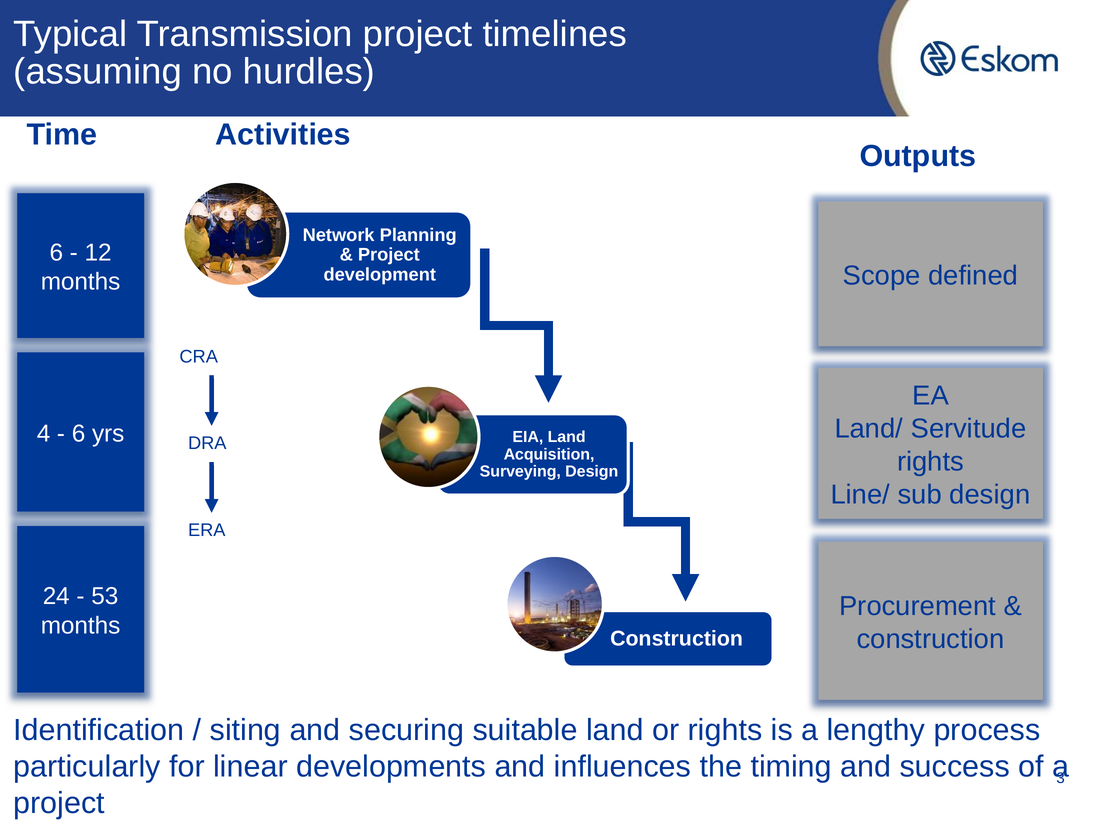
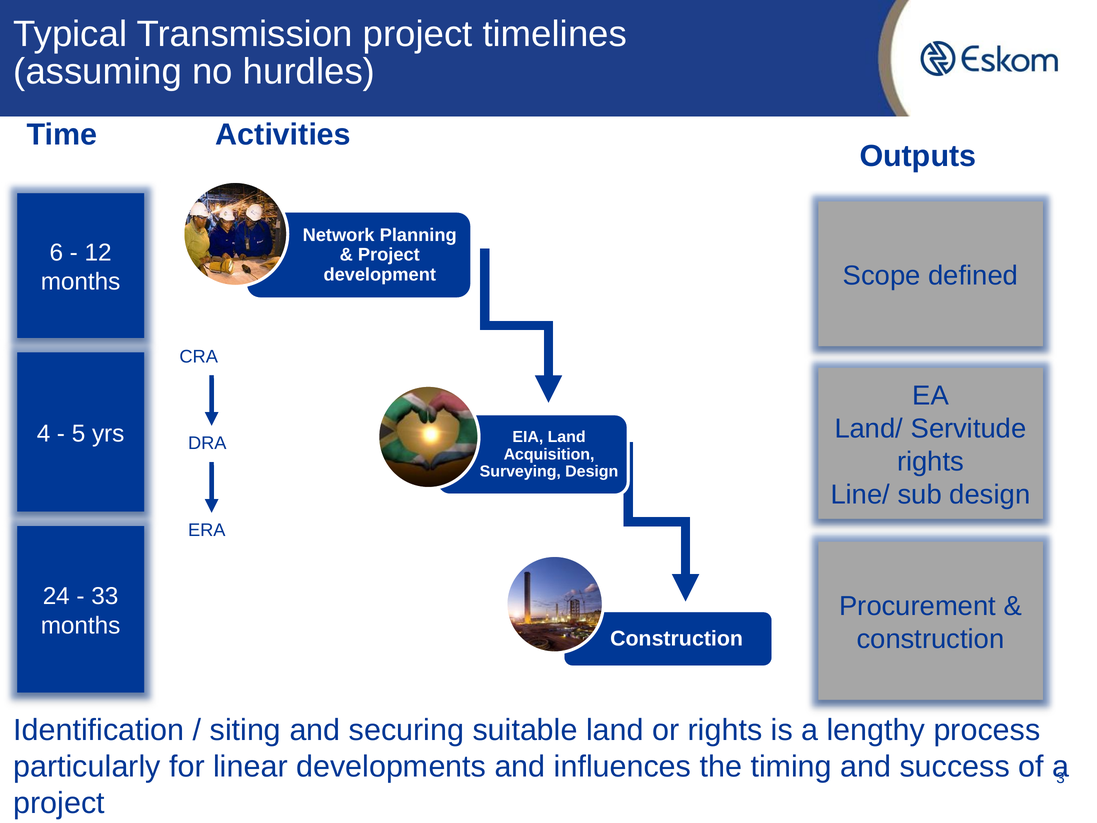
6 at (79, 433): 6 -> 5
53: 53 -> 33
